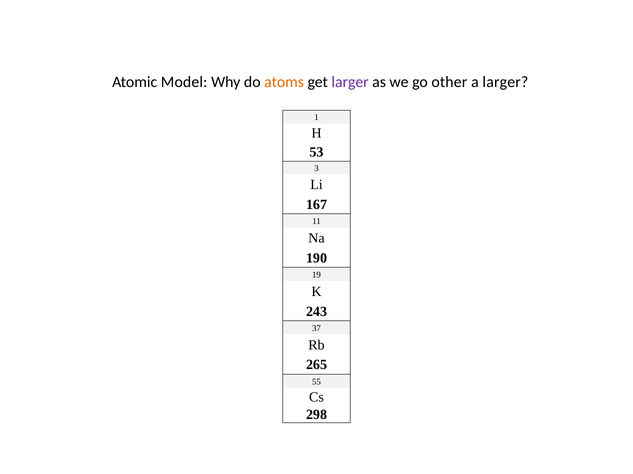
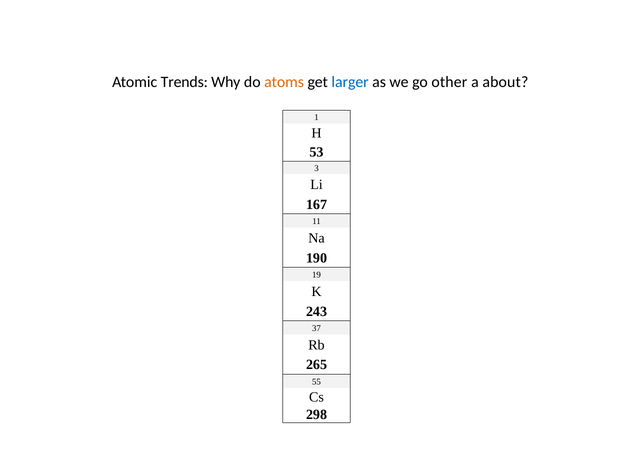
Model: Model -> Trends
larger at (350, 82) colour: purple -> blue
a larger: larger -> about
